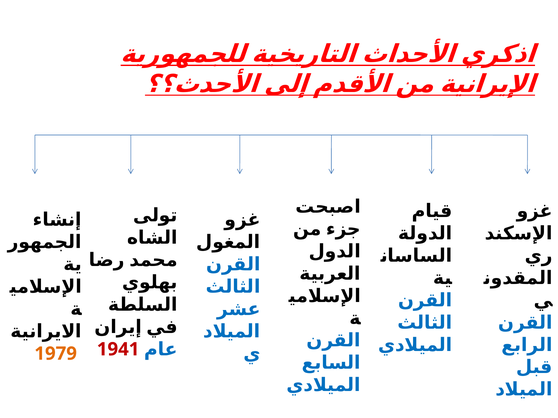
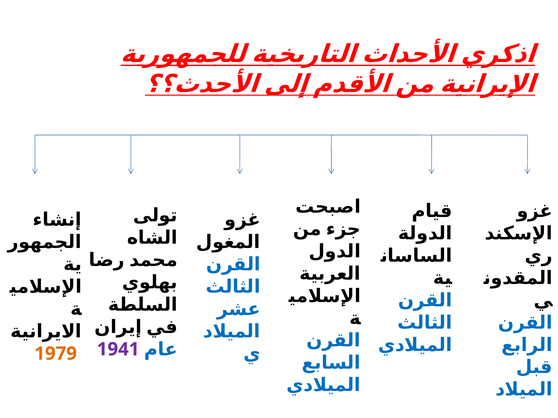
1941 colour: red -> purple
